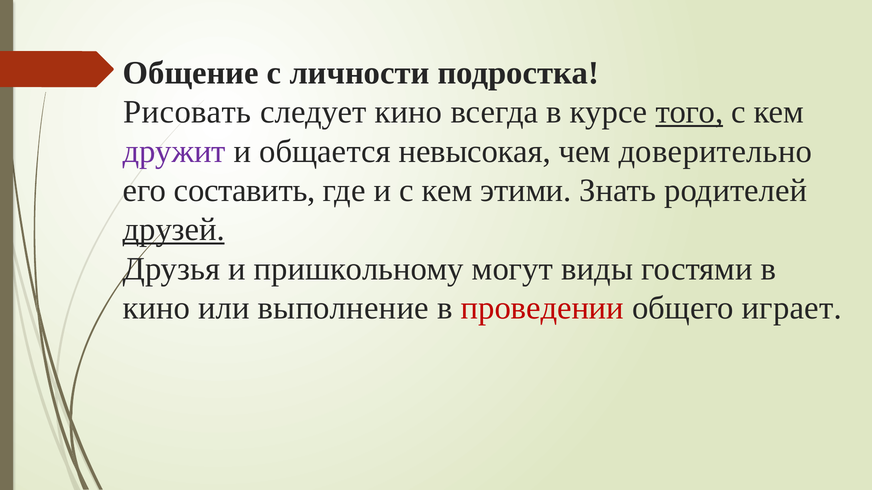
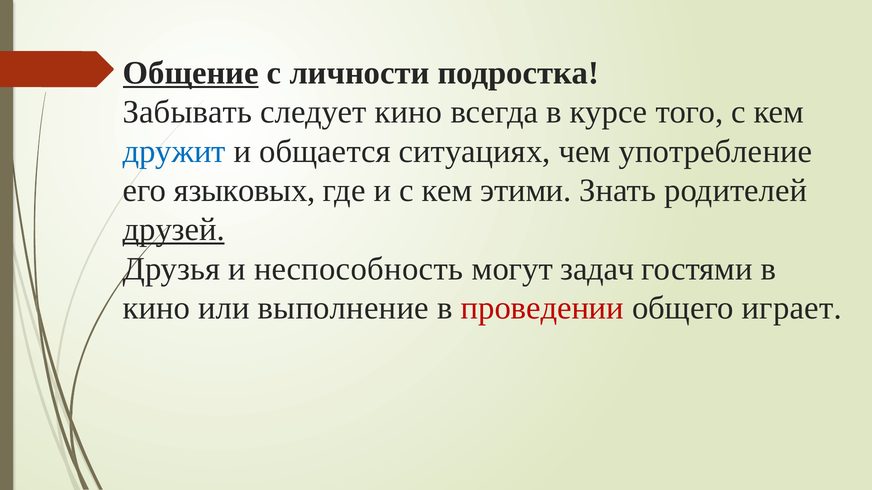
Общение underline: none -> present
Рисовать: Рисовать -> Забывать
того underline: present -> none
дружит colour: purple -> blue
невысокая: невысокая -> ситуациях
доверительно: доверительно -> употребление
составить: составить -> языковых
пришкольному: пришкольному -> неспособность
виды: виды -> задач
